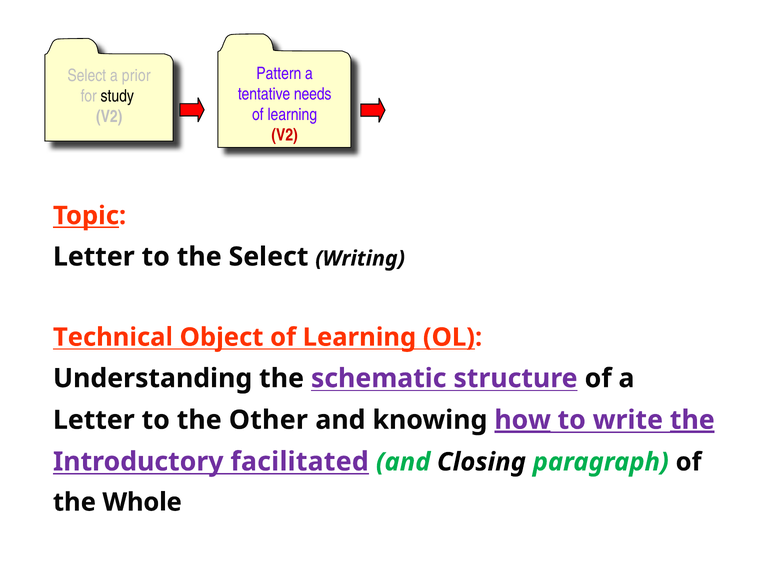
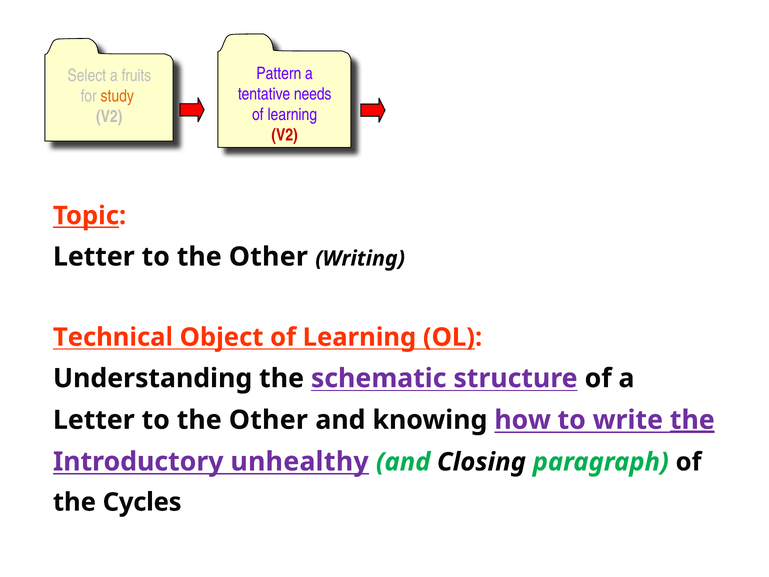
prior: prior -> fruits
study colour: black -> orange
Select at (268, 257): Select -> Other
how underline: present -> none
facilitated: facilitated -> unhealthy
Whole: Whole -> Cycles
